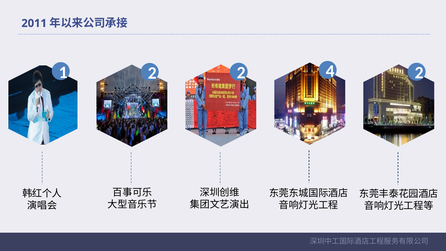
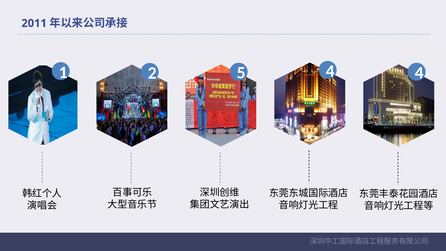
2 2: 2 -> 5
4 2: 2 -> 4
